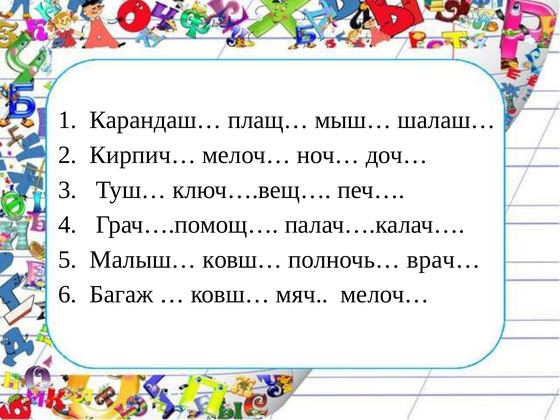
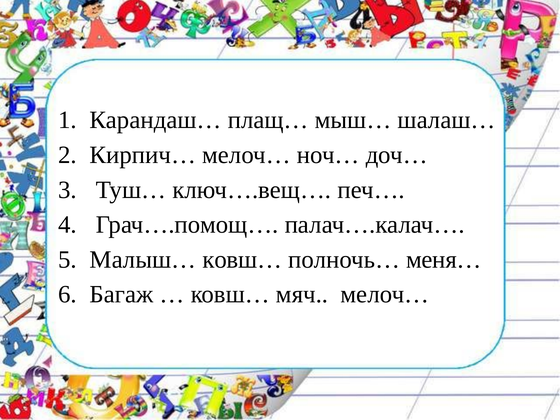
врач…: врач… -> меня…
